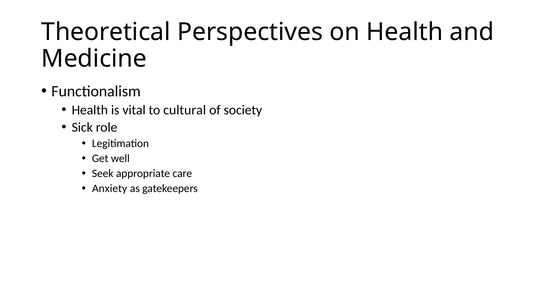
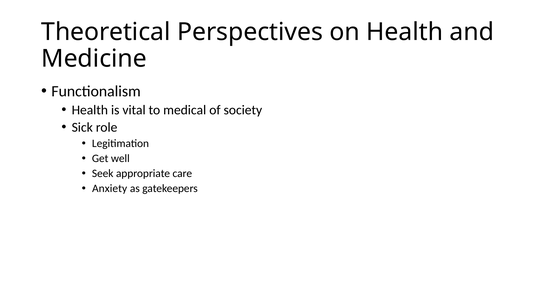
cultural: cultural -> medical
